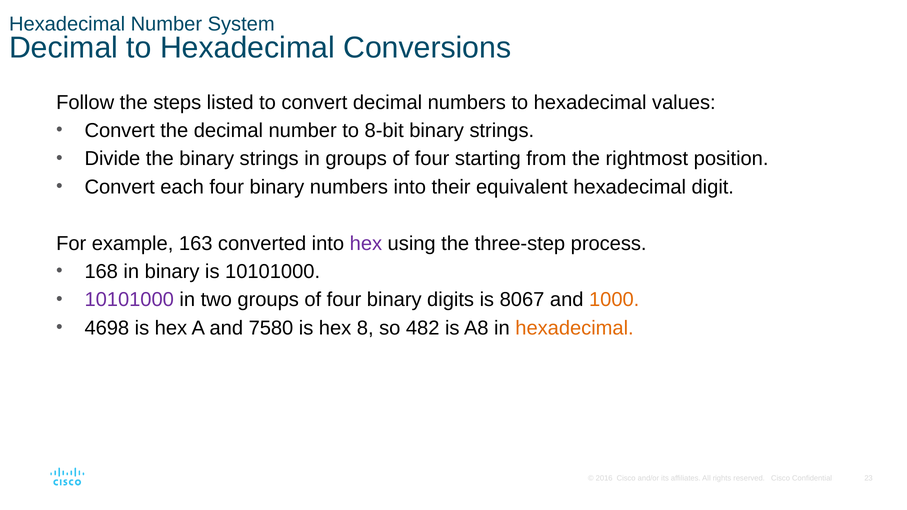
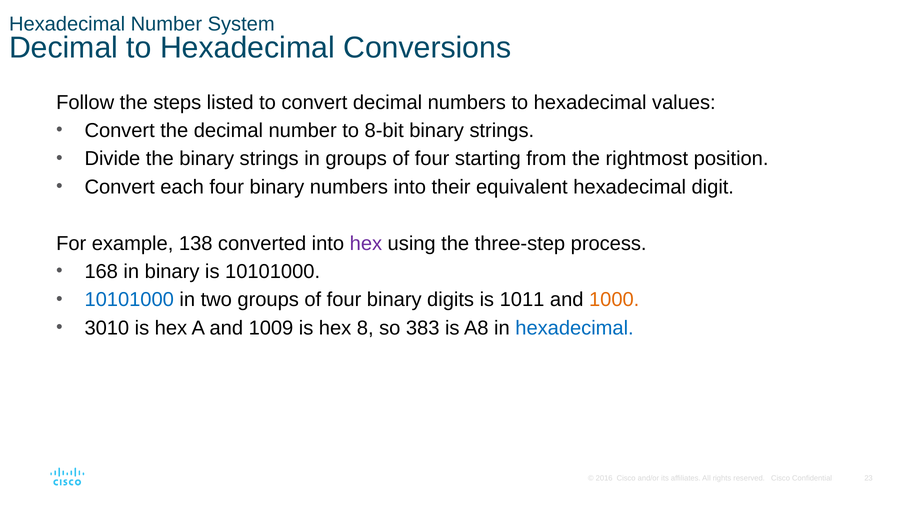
163: 163 -> 138
10101000 at (129, 300) colour: purple -> blue
8067: 8067 -> 1011
4698: 4698 -> 3010
7580: 7580 -> 1009
482: 482 -> 383
hexadecimal at (575, 328) colour: orange -> blue
